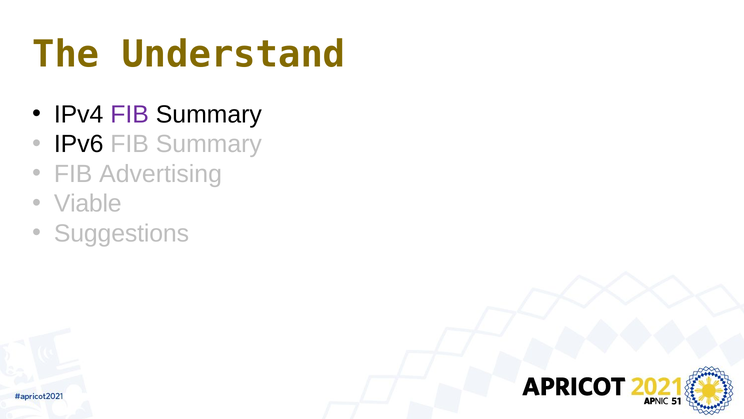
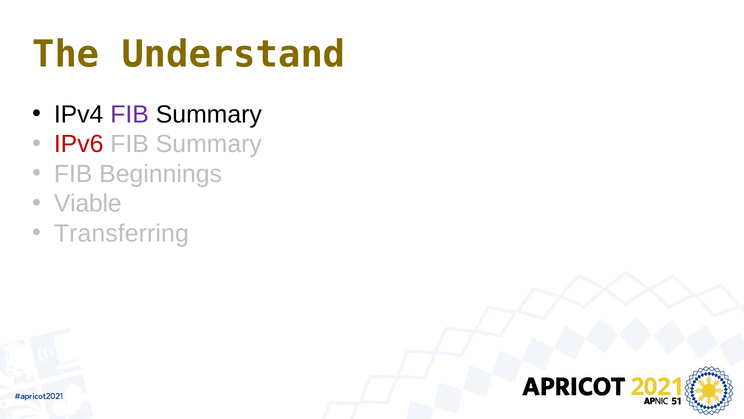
IPv6 colour: black -> red
Advertising: Advertising -> Beginnings
Suggestions: Suggestions -> Transferring
